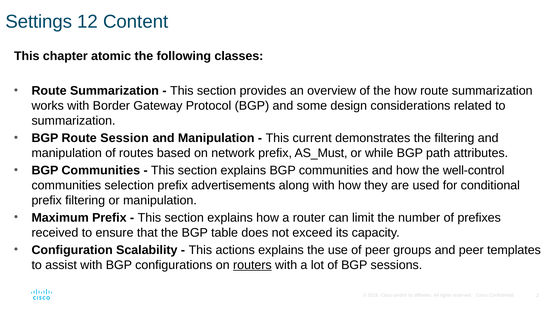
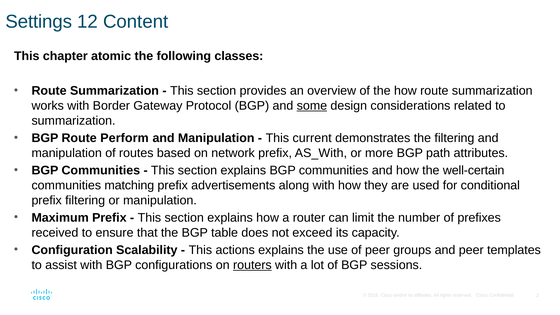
some underline: none -> present
Session: Session -> Perform
AS_Must: AS_Must -> AS_With
while: while -> more
well-control: well-control -> well-certain
selection: selection -> matching
